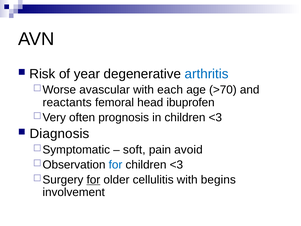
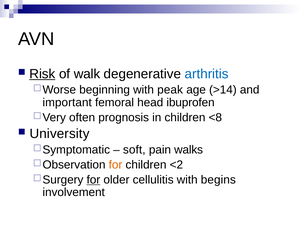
Risk underline: none -> present
year: year -> walk
avascular: avascular -> beginning
each: each -> peak
>70: >70 -> >14
reactants: reactants -> important
in children <3: <3 -> <8
Diagnosis: Diagnosis -> University
avoid: avoid -> walks
for at (116, 165) colour: blue -> orange
<3 at (176, 165): <3 -> <2
